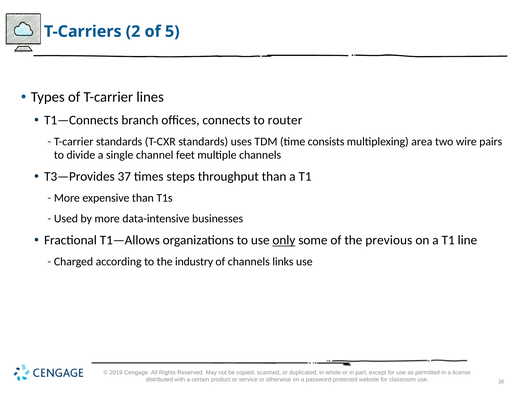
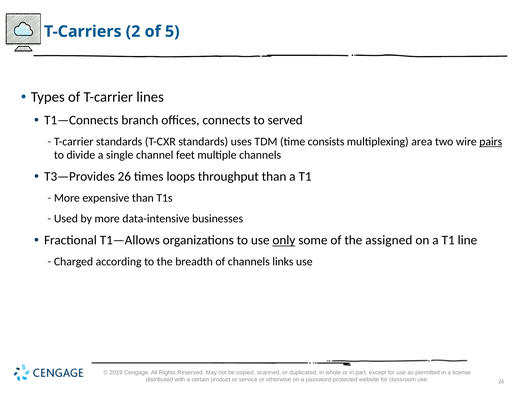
router: router -> served
pairs underline: none -> present
T3—Provides 37: 37 -> 26
steps: steps -> loops
previous: previous -> assigned
industry: industry -> breadth
